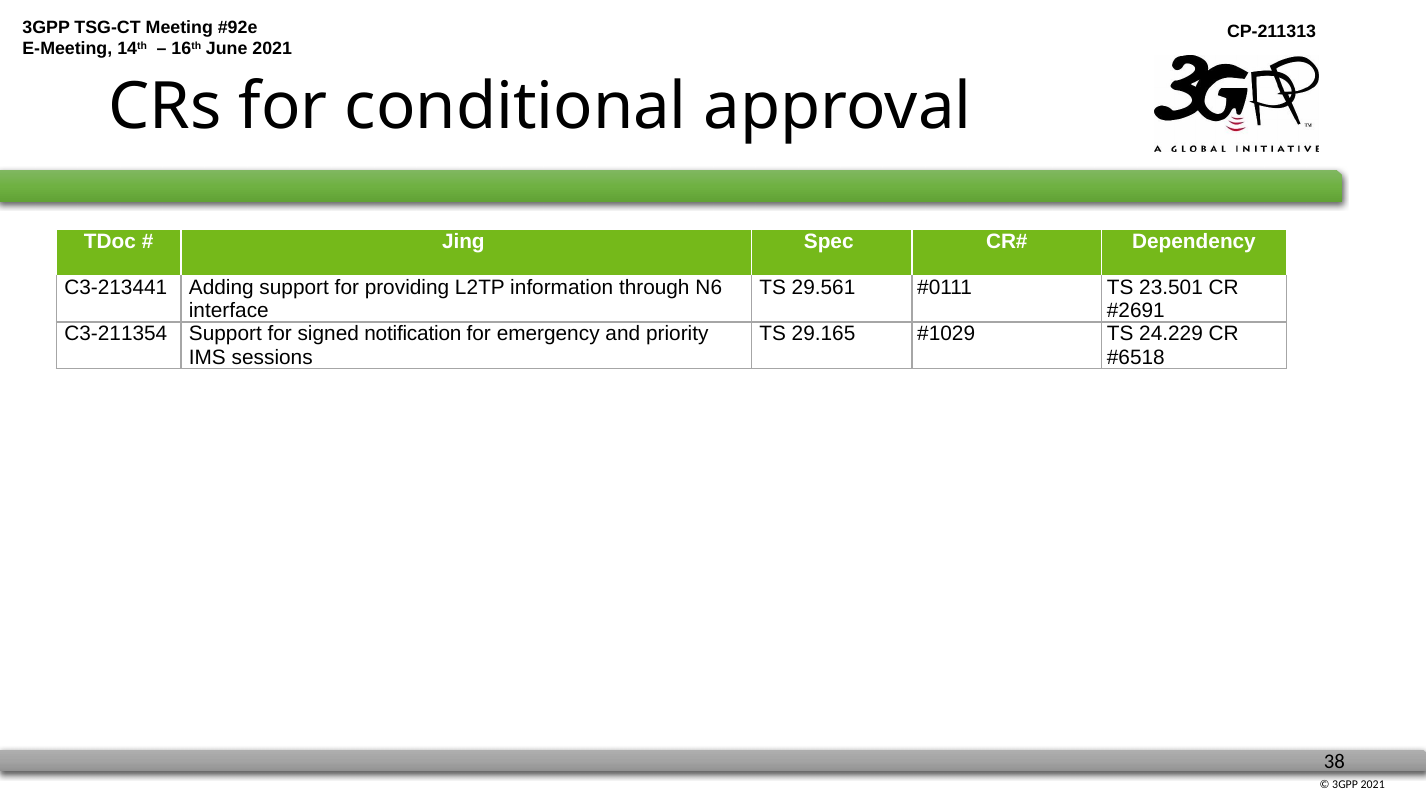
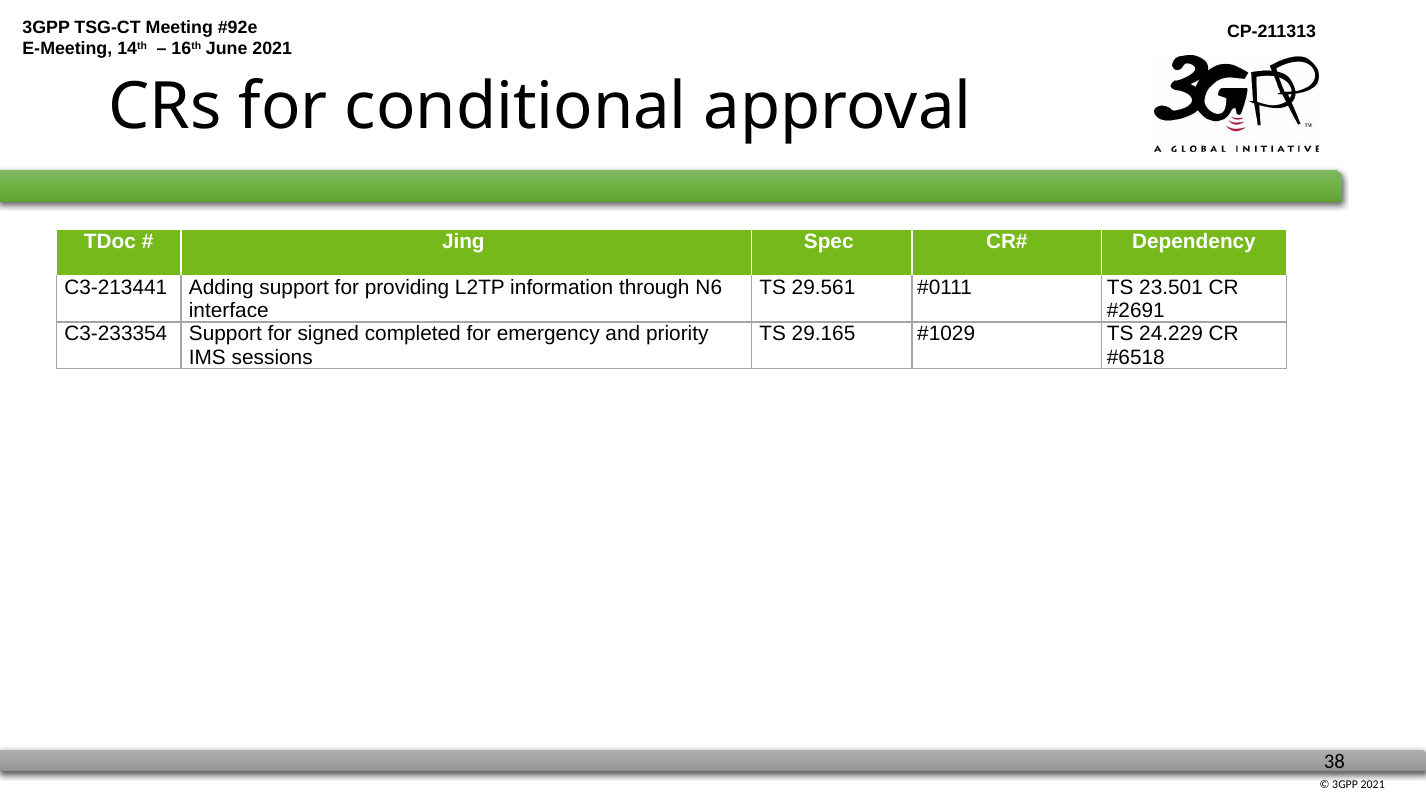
C3-211354: C3-211354 -> C3-233354
notification: notification -> completed
